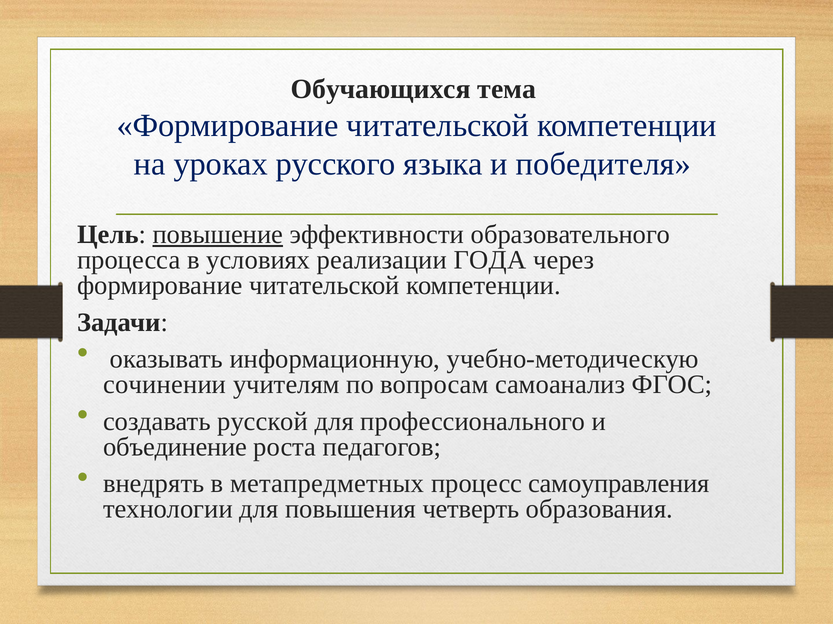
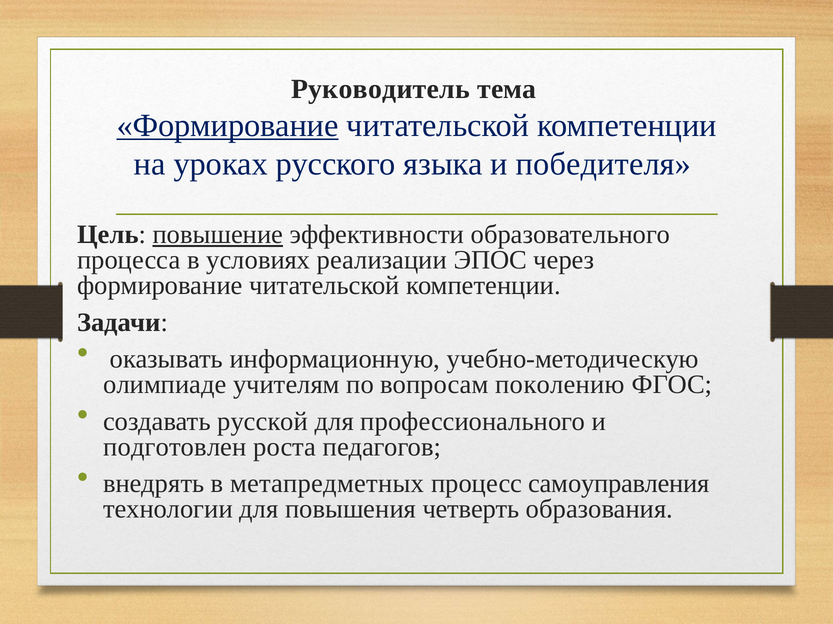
Обучающихся: Обучающихся -> Руководитель
Формирование at (228, 126) underline: none -> present
ГОДА: ГОДА -> ЭПОС
сочинении: сочинении -> олимпиаде
самоанализ: самоанализ -> поколению
объединение: объединение -> подготовлен
